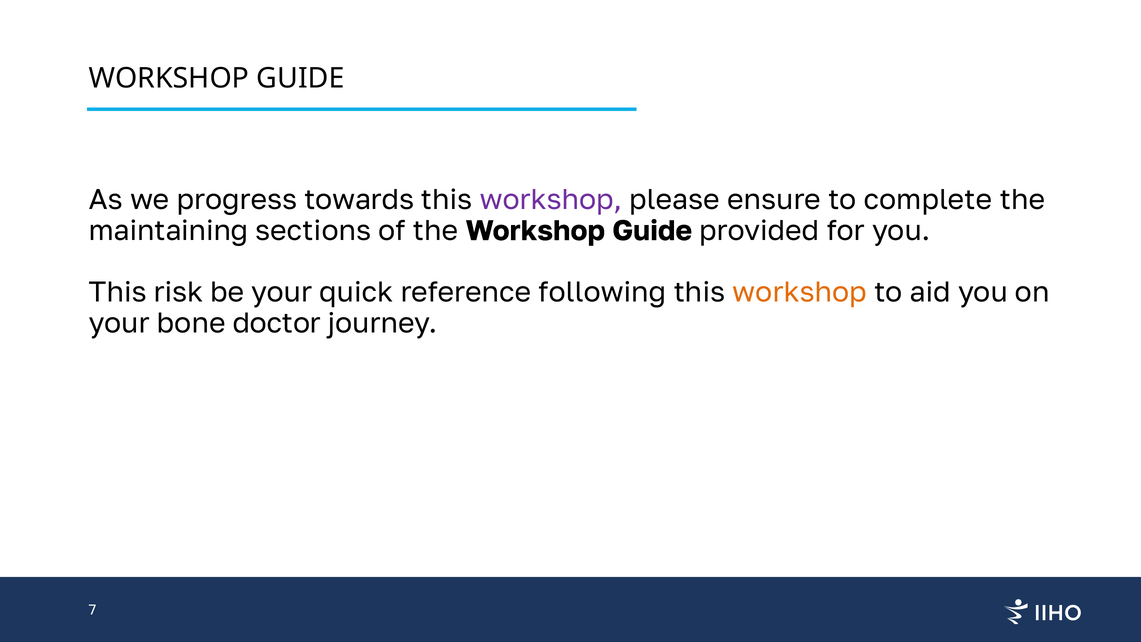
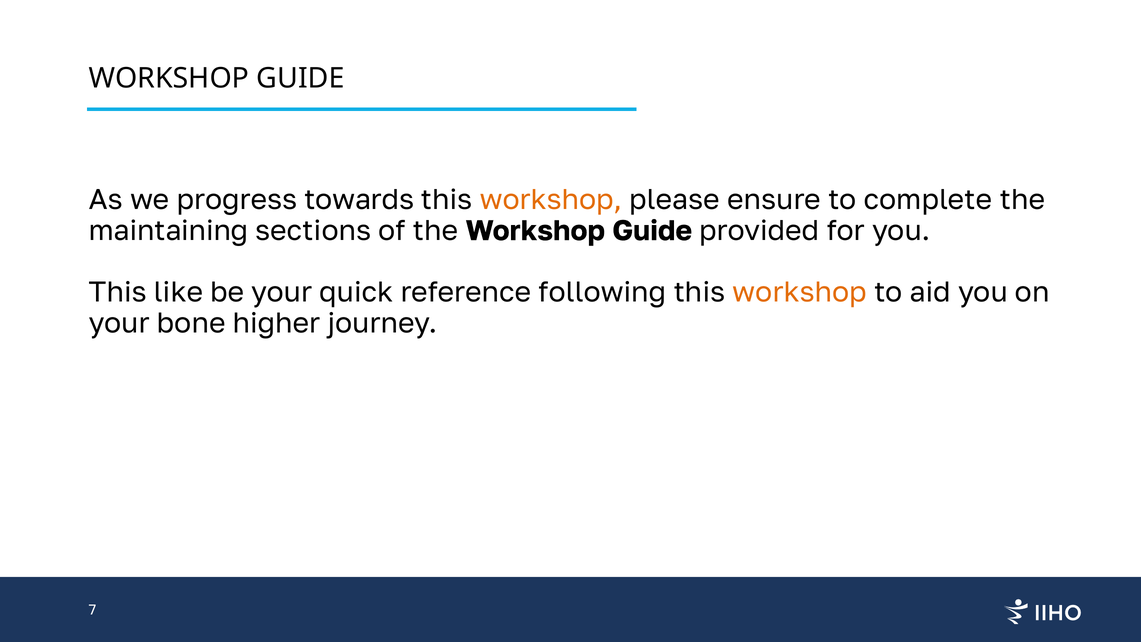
workshop at (551, 200) colour: purple -> orange
risk: risk -> like
doctor: doctor -> higher
